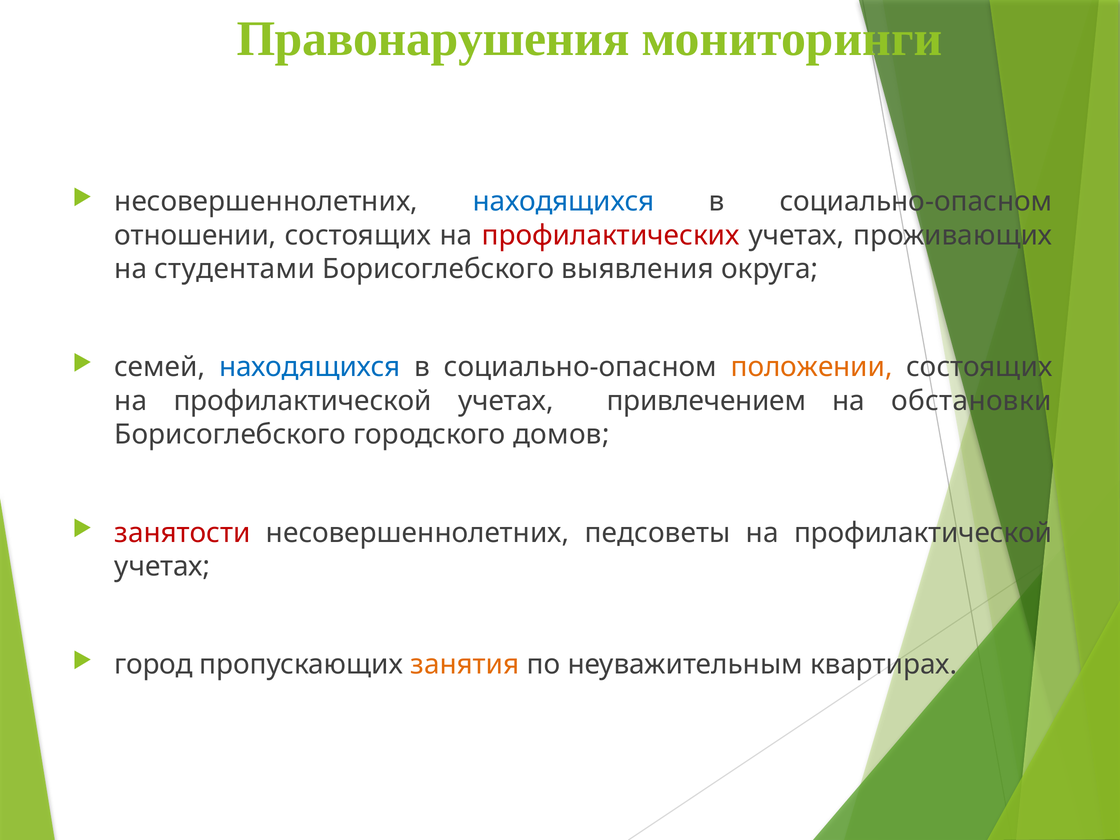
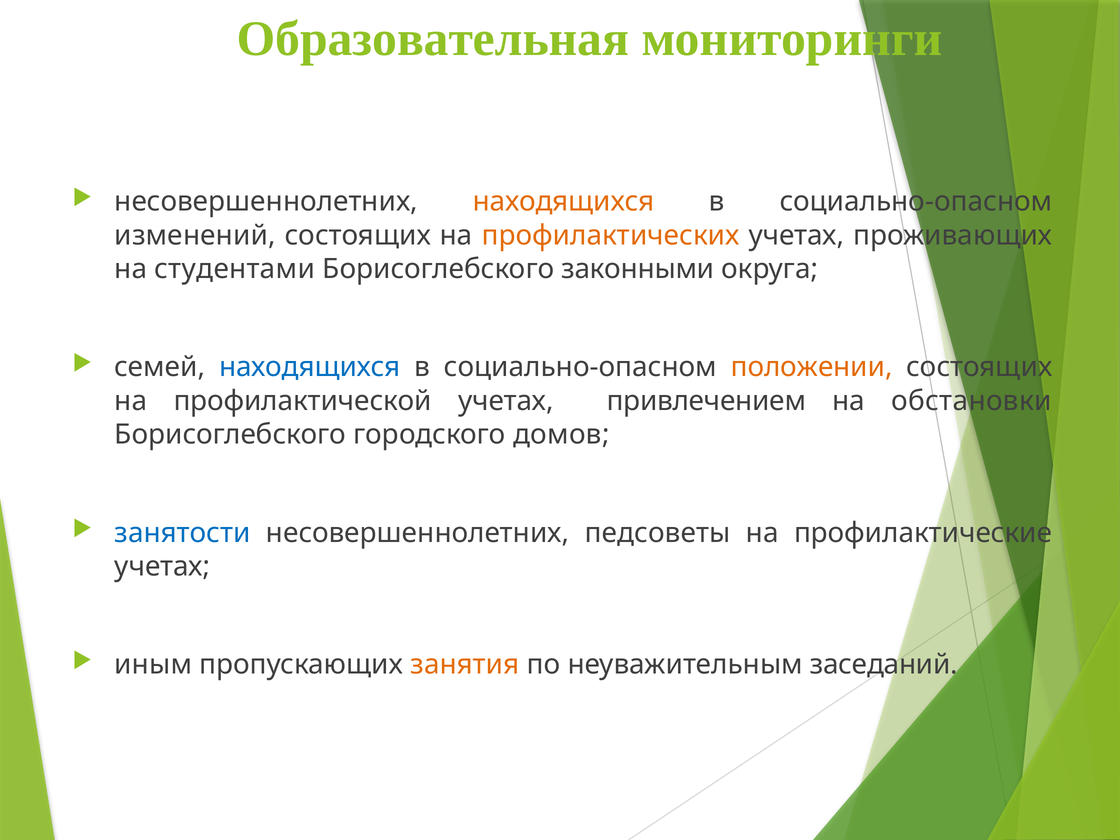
Правонарушения: Правонарушения -> Образовательная
находящихся at (564, 202) colour: blue -> orange
отношении: отношении -> изменений
профилактических colour: red -> orange
выявления: выявления -> законными
занятости colour: red -> blue
профилактической at (923, 533): профилактической -> профилактические
город: город -> иным
квартирах: квартирах -> заседаний
